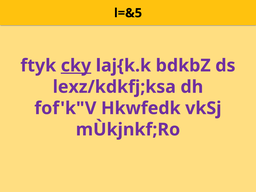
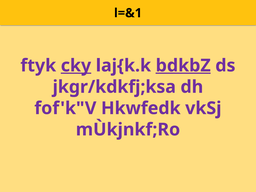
l=&5: l=&5 -> l=&1
bdkbZ underline: none -> present
lexz/kdkfj;ksa: lexz/kdkfj;ksa -> jkgr/kdkfj;ksa
